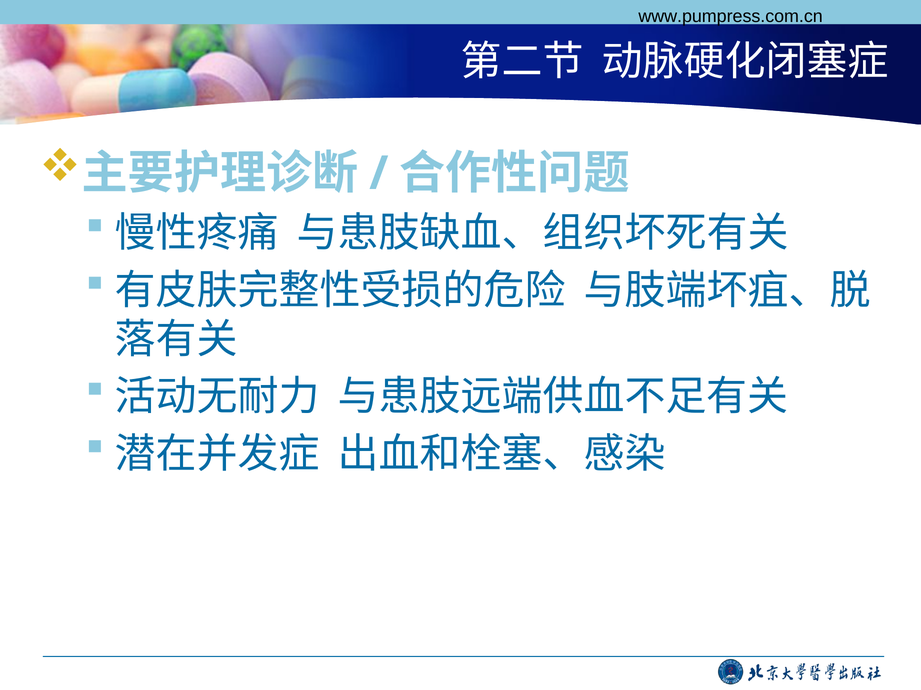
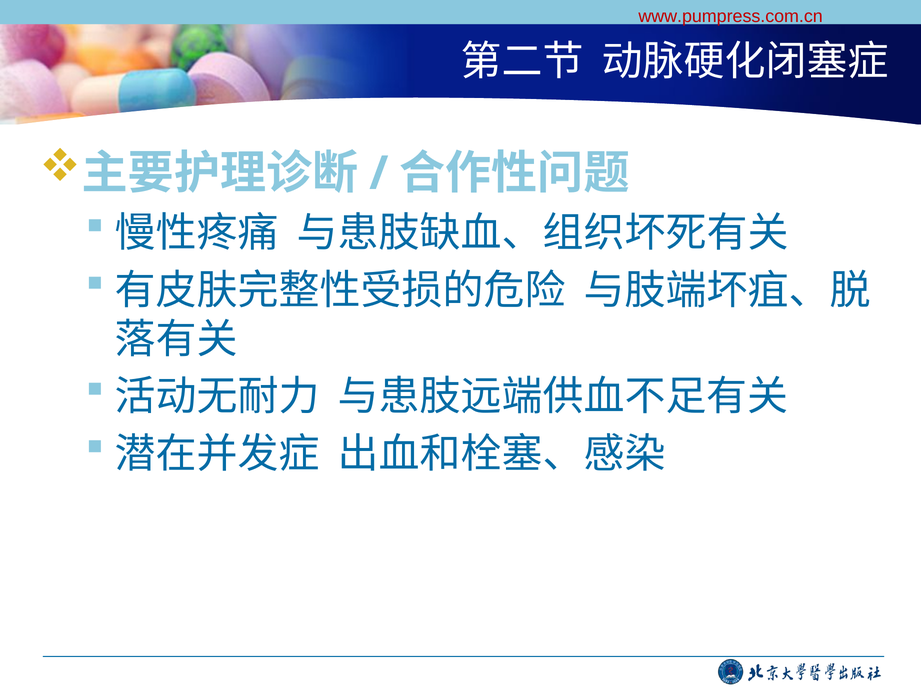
www.pumpress.com.cn colour: black -> red
